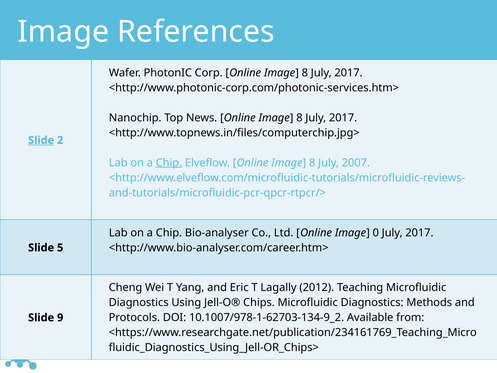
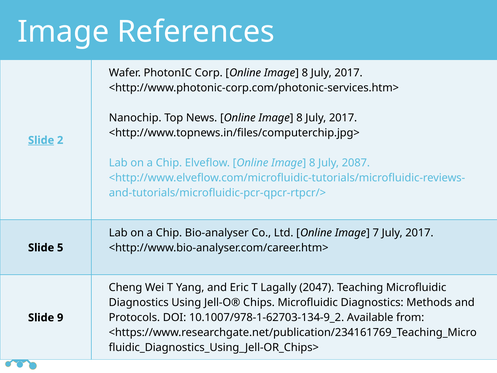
Chip at (169, 163) underline: present -> none
2007: 2007 -> 2087
0: 0 -> 7
2012: 2012 -> 2047
